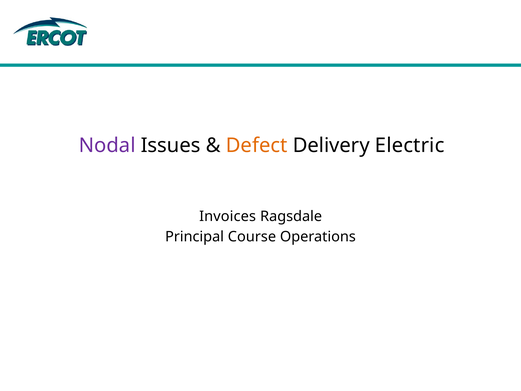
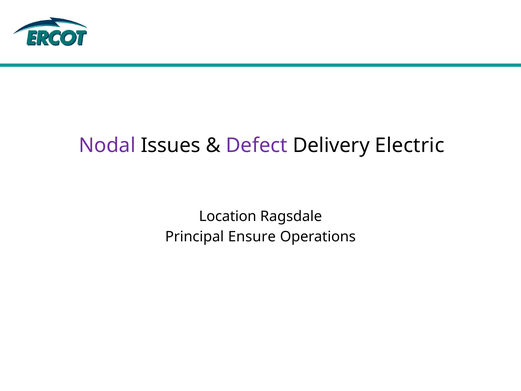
Defect colour: orange -> purple
Invoices: Invoices -> Location
Course: Course -> Ensure
